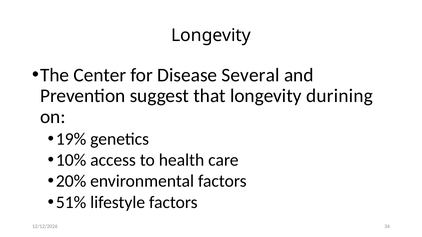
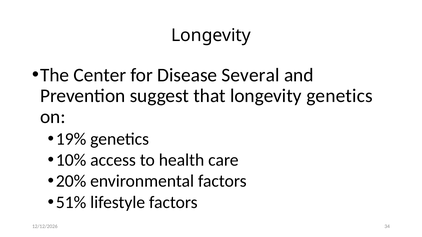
longevity durining: durining -> genetics
